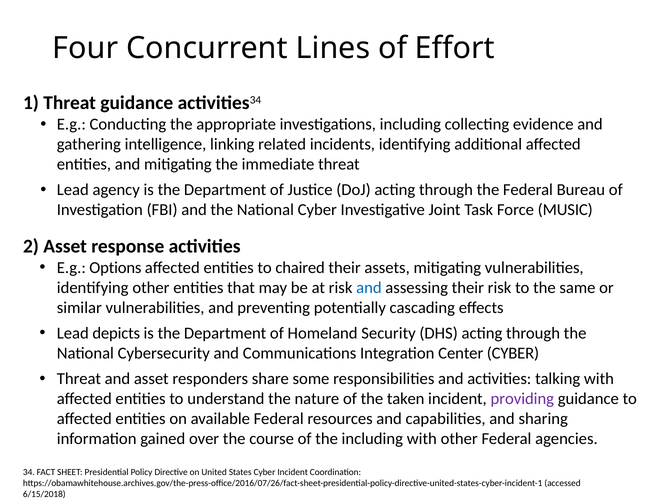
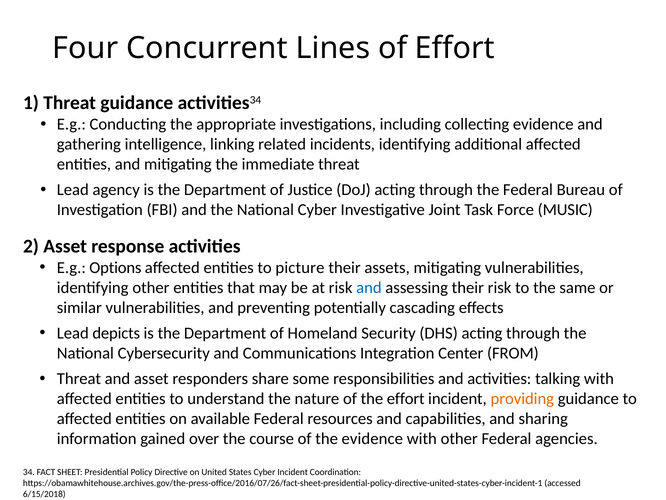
chaired: chaired -> picture
Center CYBER: CYBER -> FROM
the taken: taken -> effort
providing colour: purple -> orange
the including: including -> evidence
